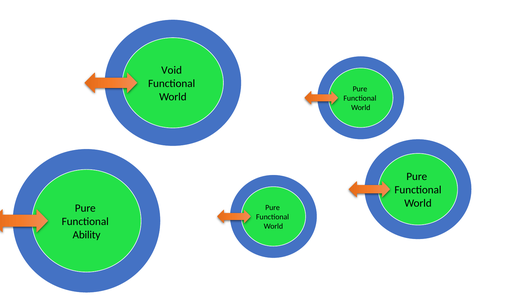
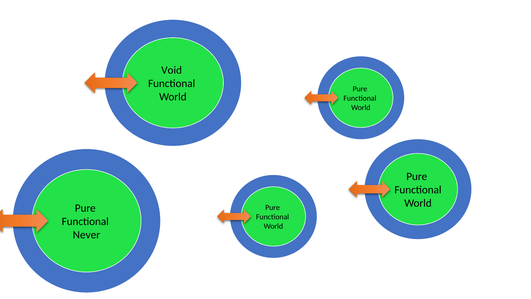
Ability: Ability -> Never
